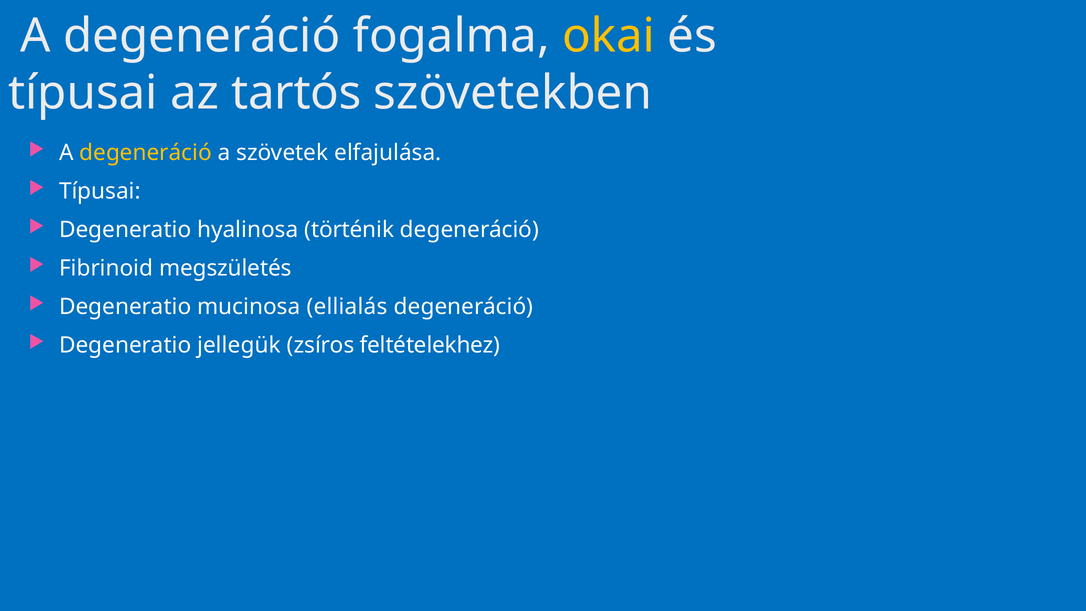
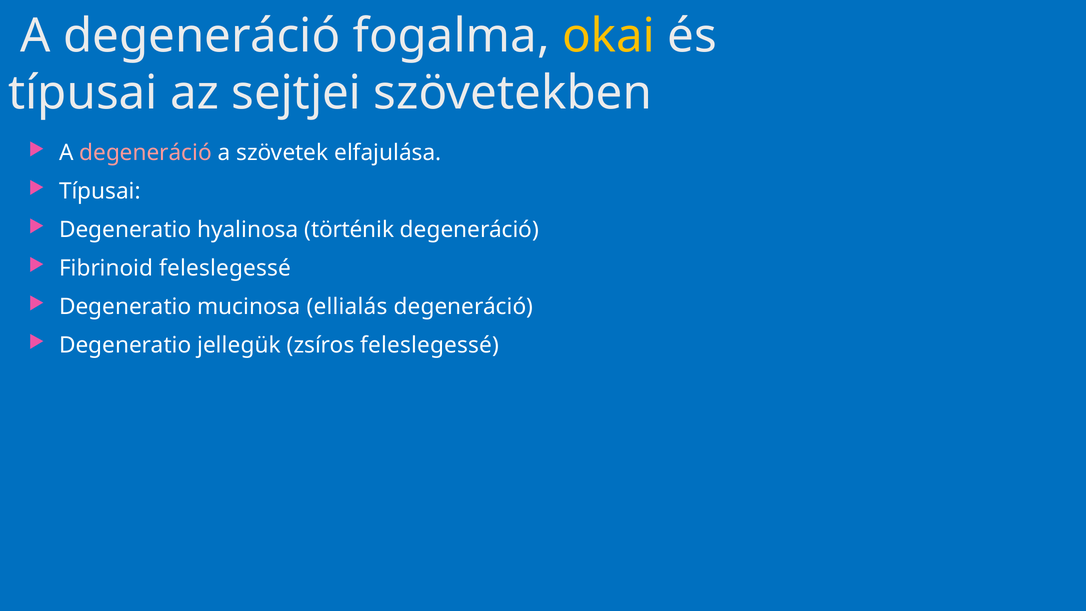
tartós: tartós -> sejtjei
degeneráció at (146, 153) colour: yellow -> pink
Fibrinoid megszületés: megszületés -> feleslegessé
zsíros feltételekhez: feltételekhez -> feleslegessé
